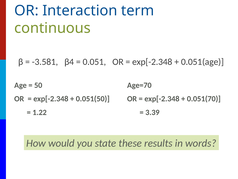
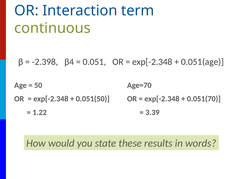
-3.581: -3.581 -> -2.398
